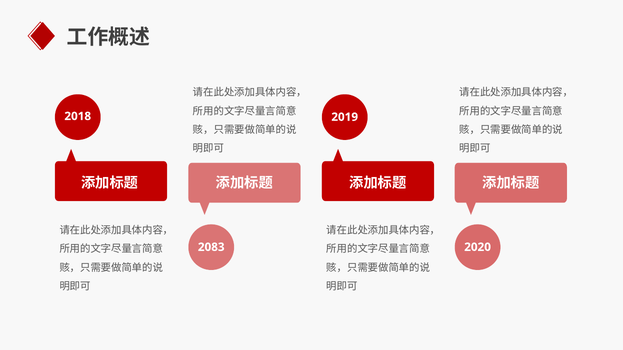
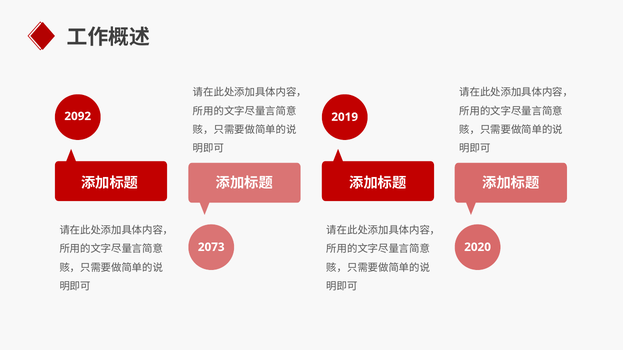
2018: 2018 -> 2092
2083: 2083 -> 2073
